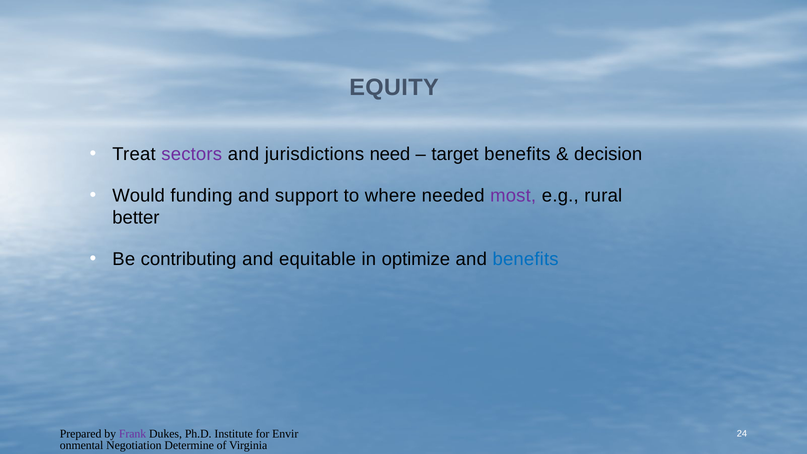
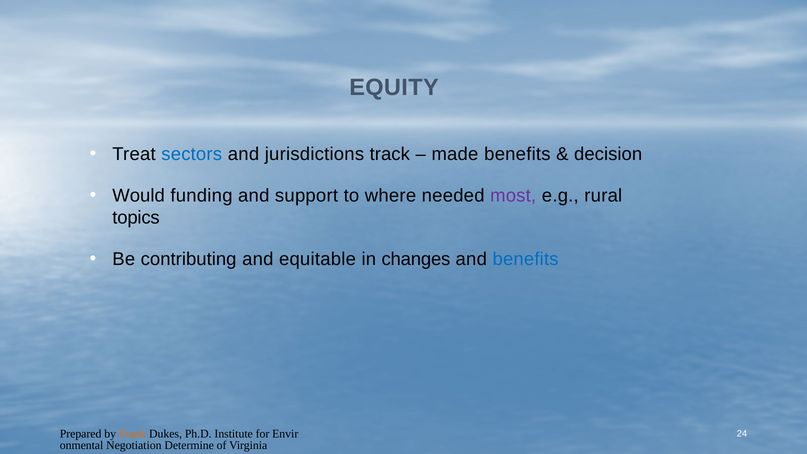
sectors colour: purple -> blue
need: need -> track
target: target -> made
better: better -> topics
optimize: optimize -> changes
Frank colour: purple -> orange
